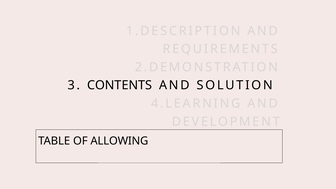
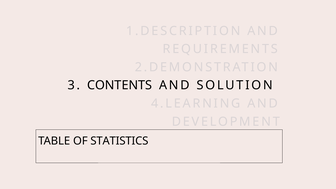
ALLOWING: ALLOWING -> STATISTICS
